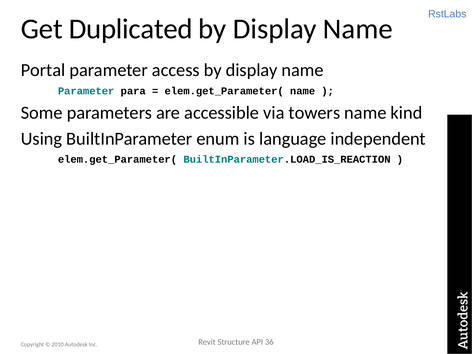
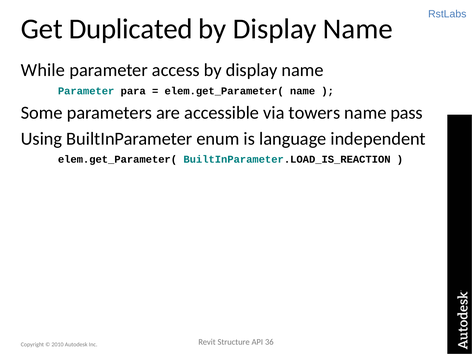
Portal: Portal -> While
kind: kind -> pass
